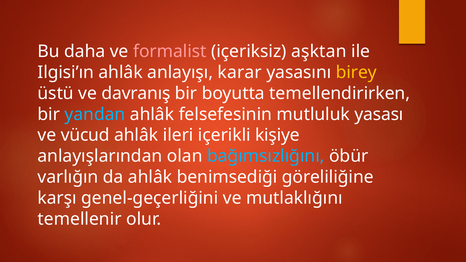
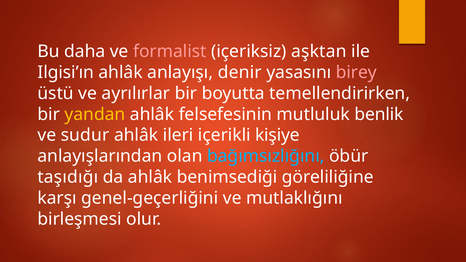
karar: karar -> denir
birey colour: yellow -> pink
davranış: davranış -> ayrılırlar
yandan colour: light blue -> yellow
yasası: yasası -> benlik
vücud: vücud -> sudur
varlığın: varlığın -> taşıdığı
temellenir: temellenir -> birleşmesi
